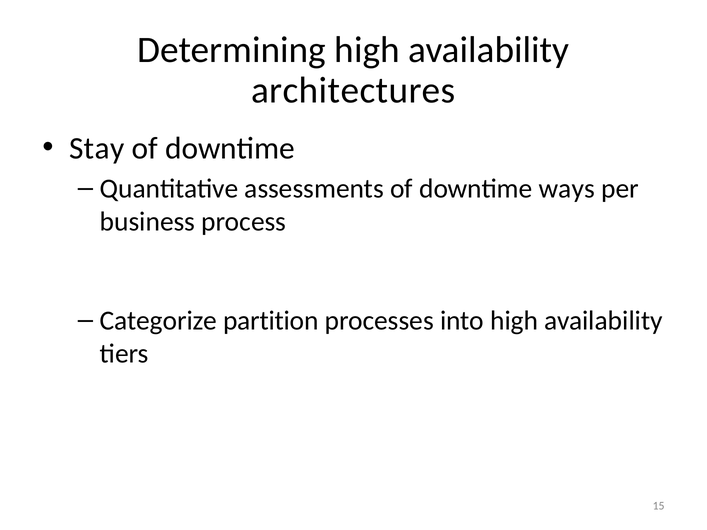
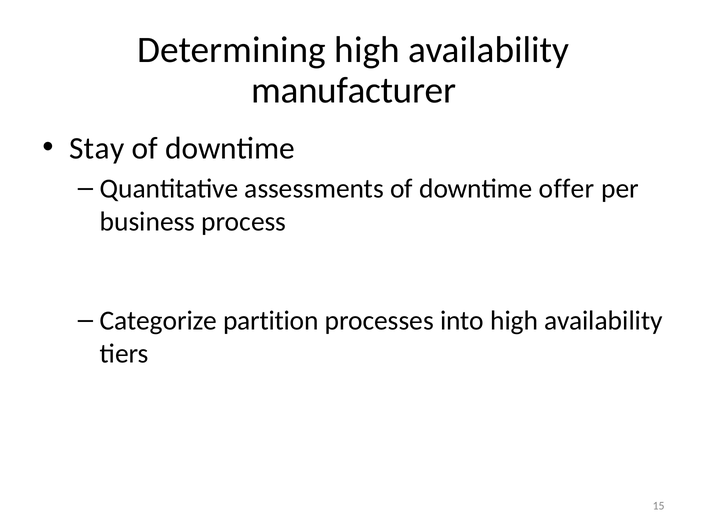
architectures: architectures -> manufacturer
ways: ways -> offer
